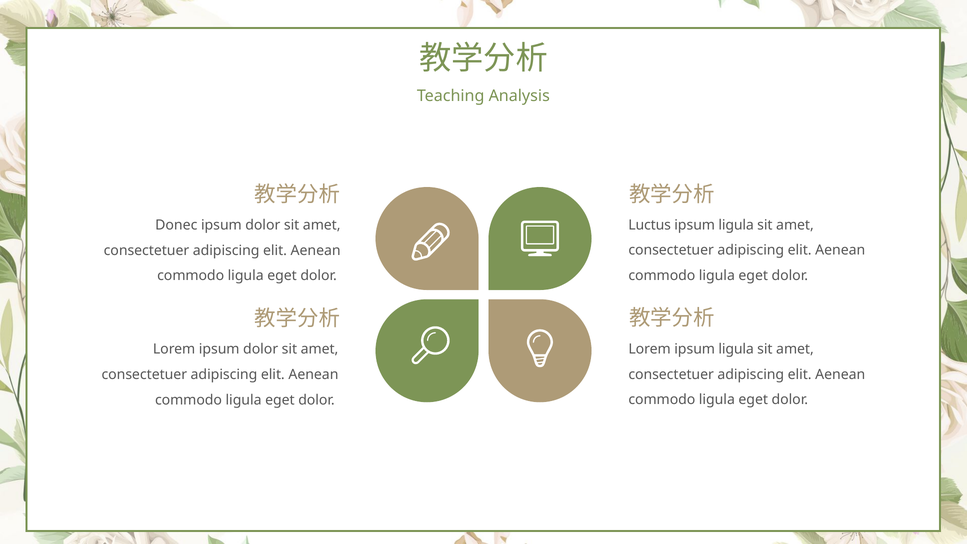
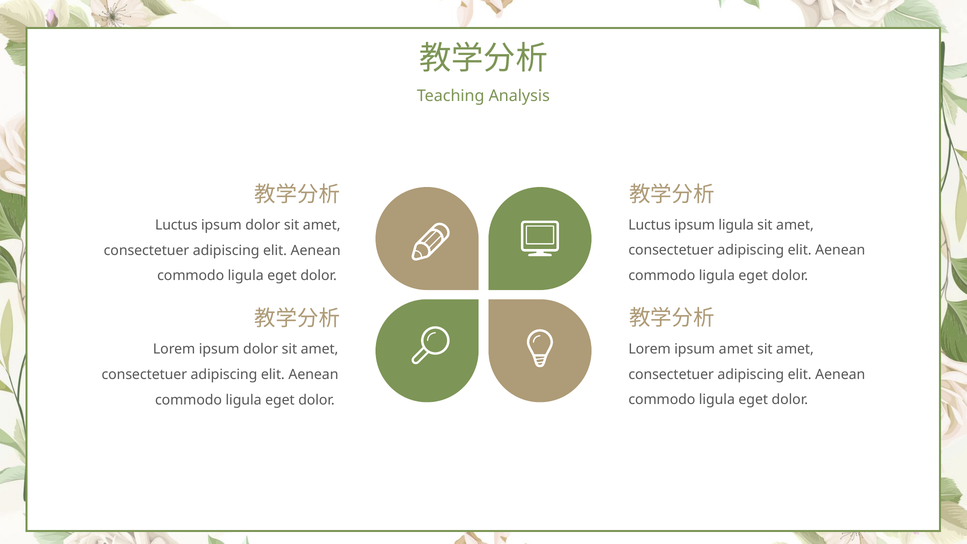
Donec at (176, 225): Donec -> Luctus
Lorem ipsum ligula: ligula -> amet
